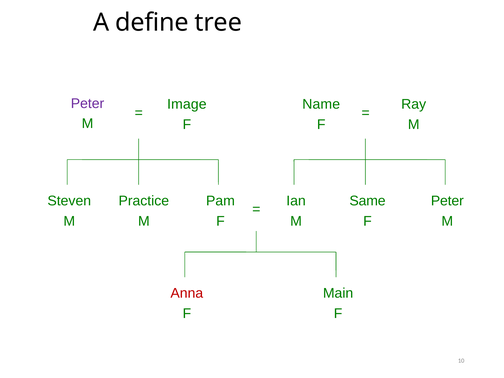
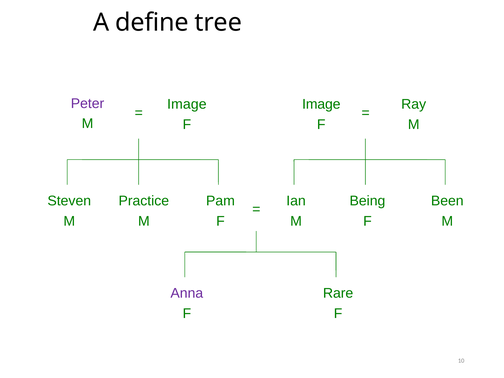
Name at (321, 104): Name -> Image
Same: Same -> Being
Peter at (447, 201): Peter -> Been
Anna colour: red -> purple
Main: Main -> Rare
